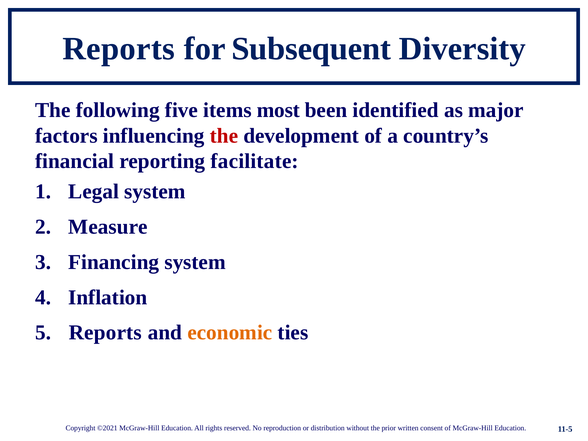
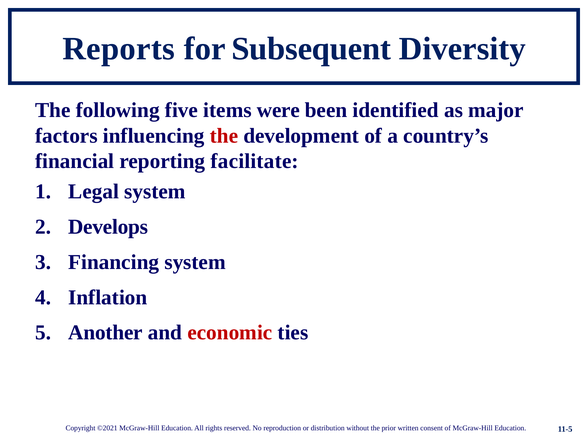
most: most -> were
Measure: Measure -> Develops
Reports at (105, 333): Reports -> Another
economic colour: orange -> red
